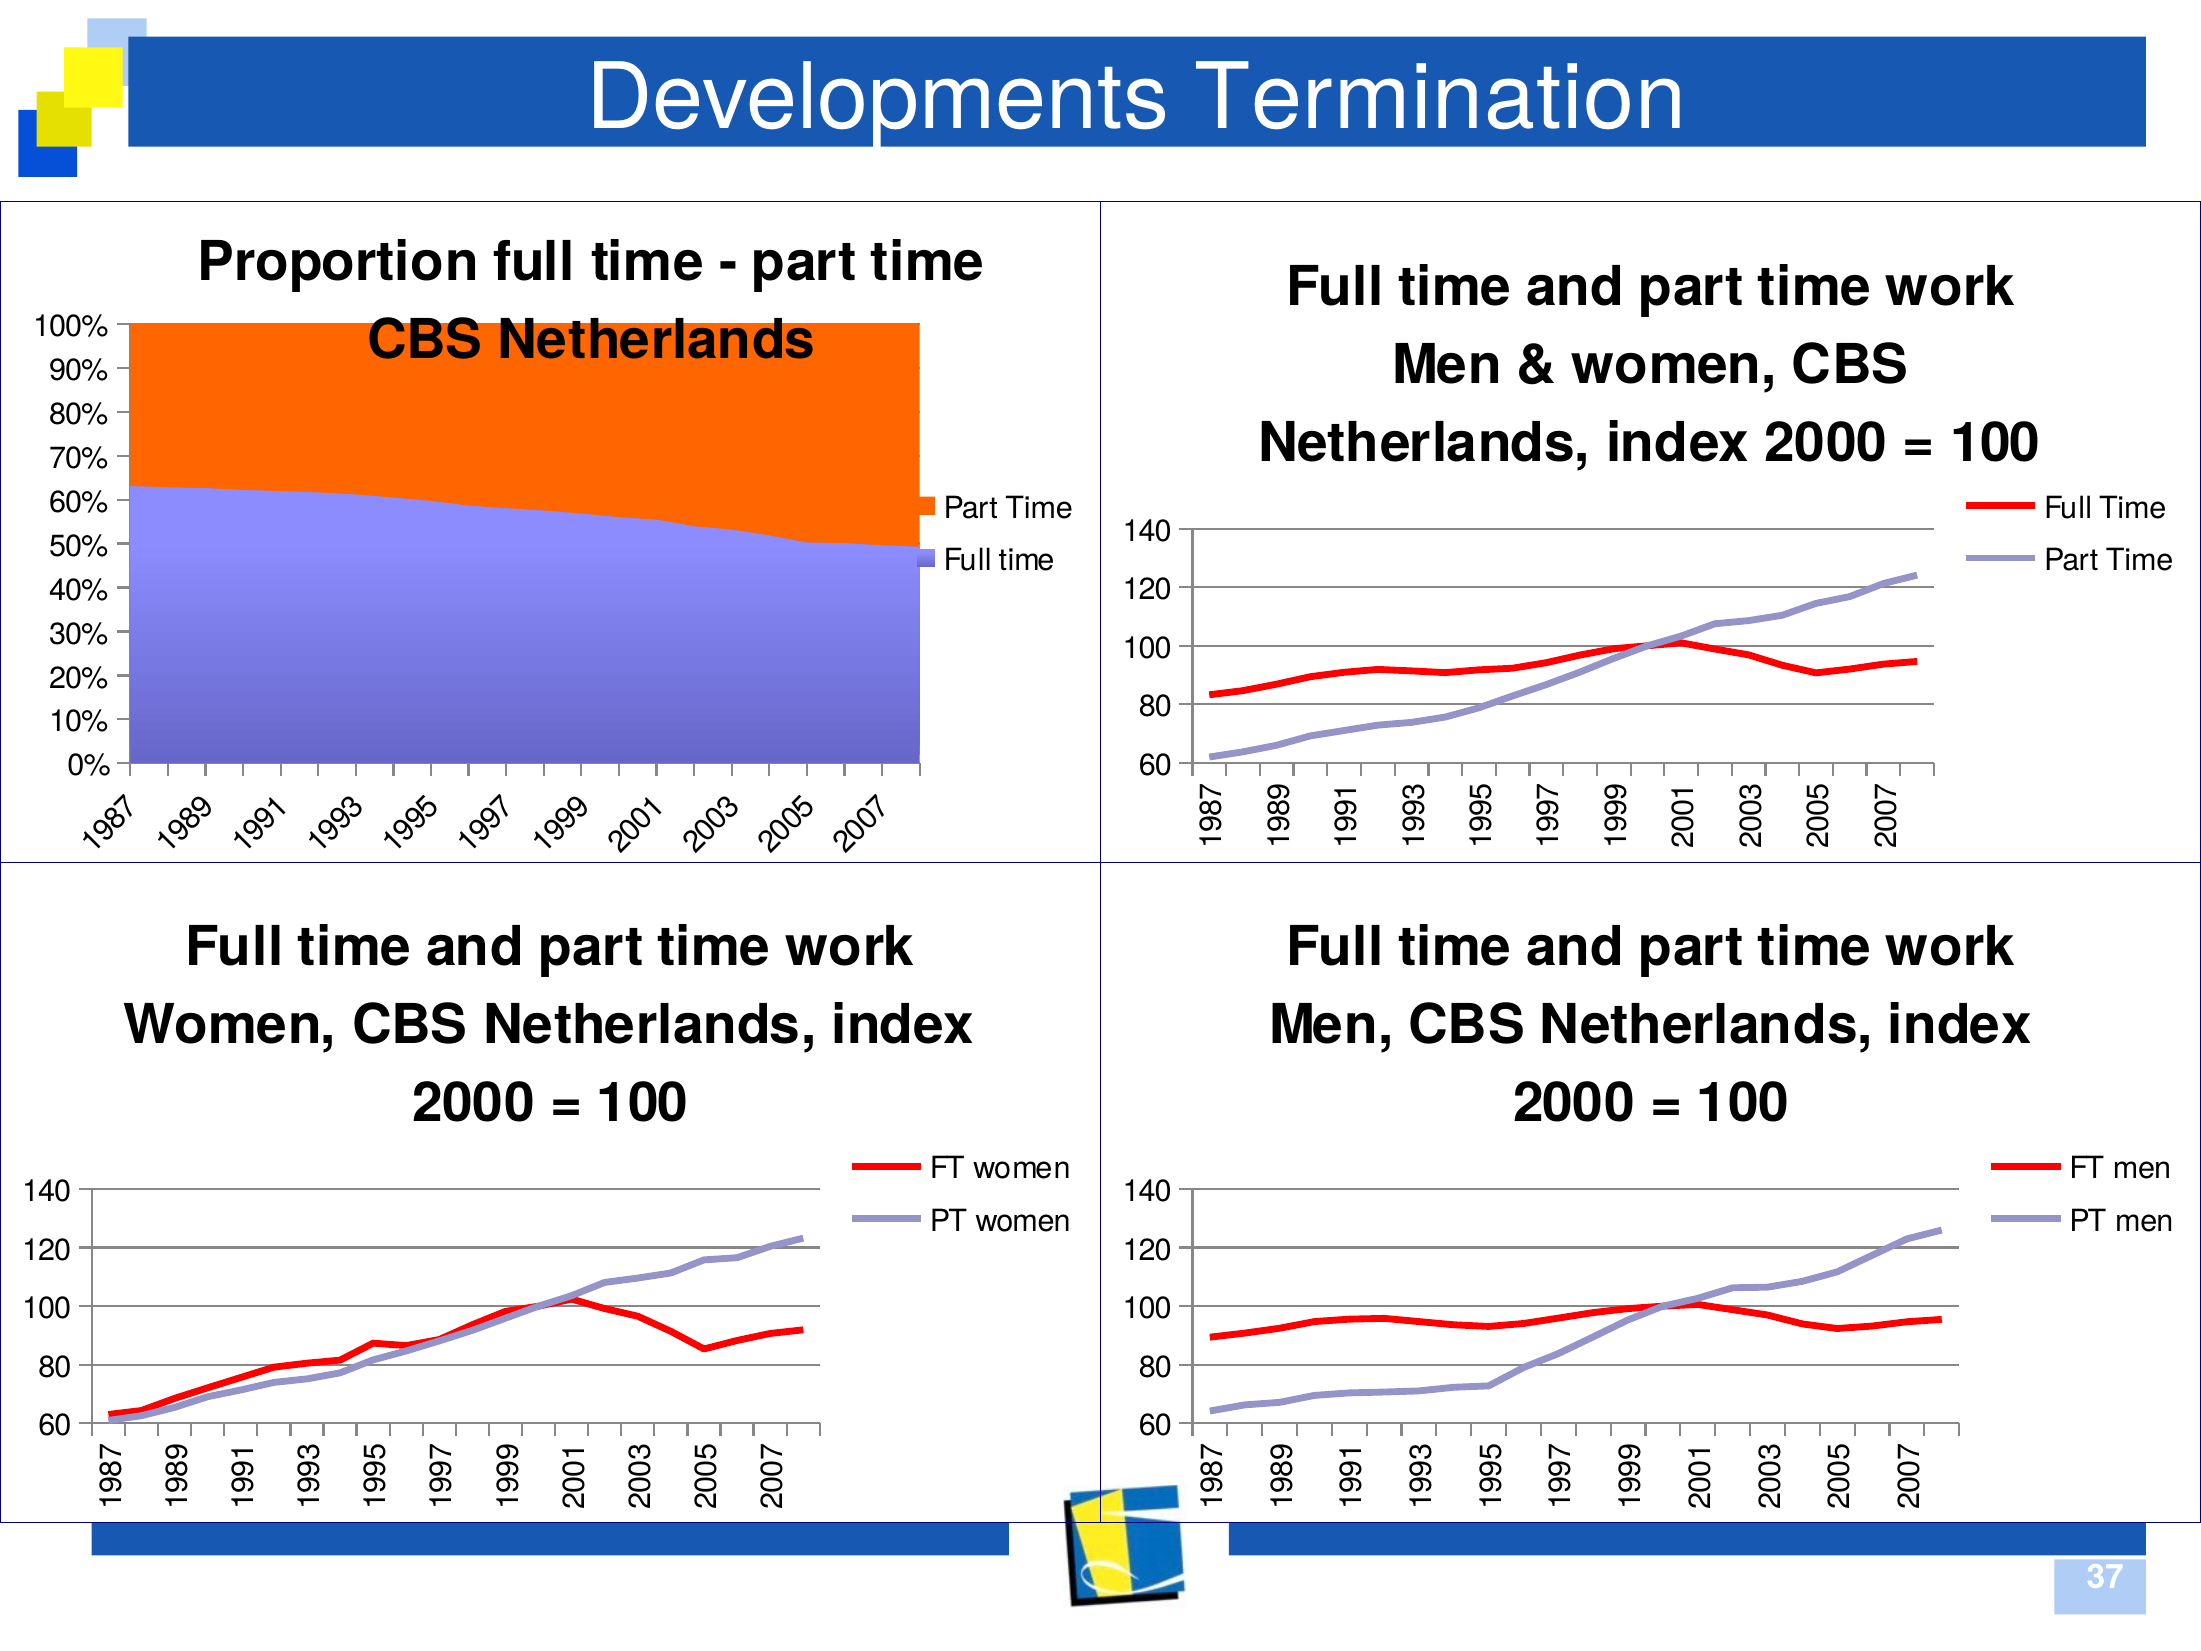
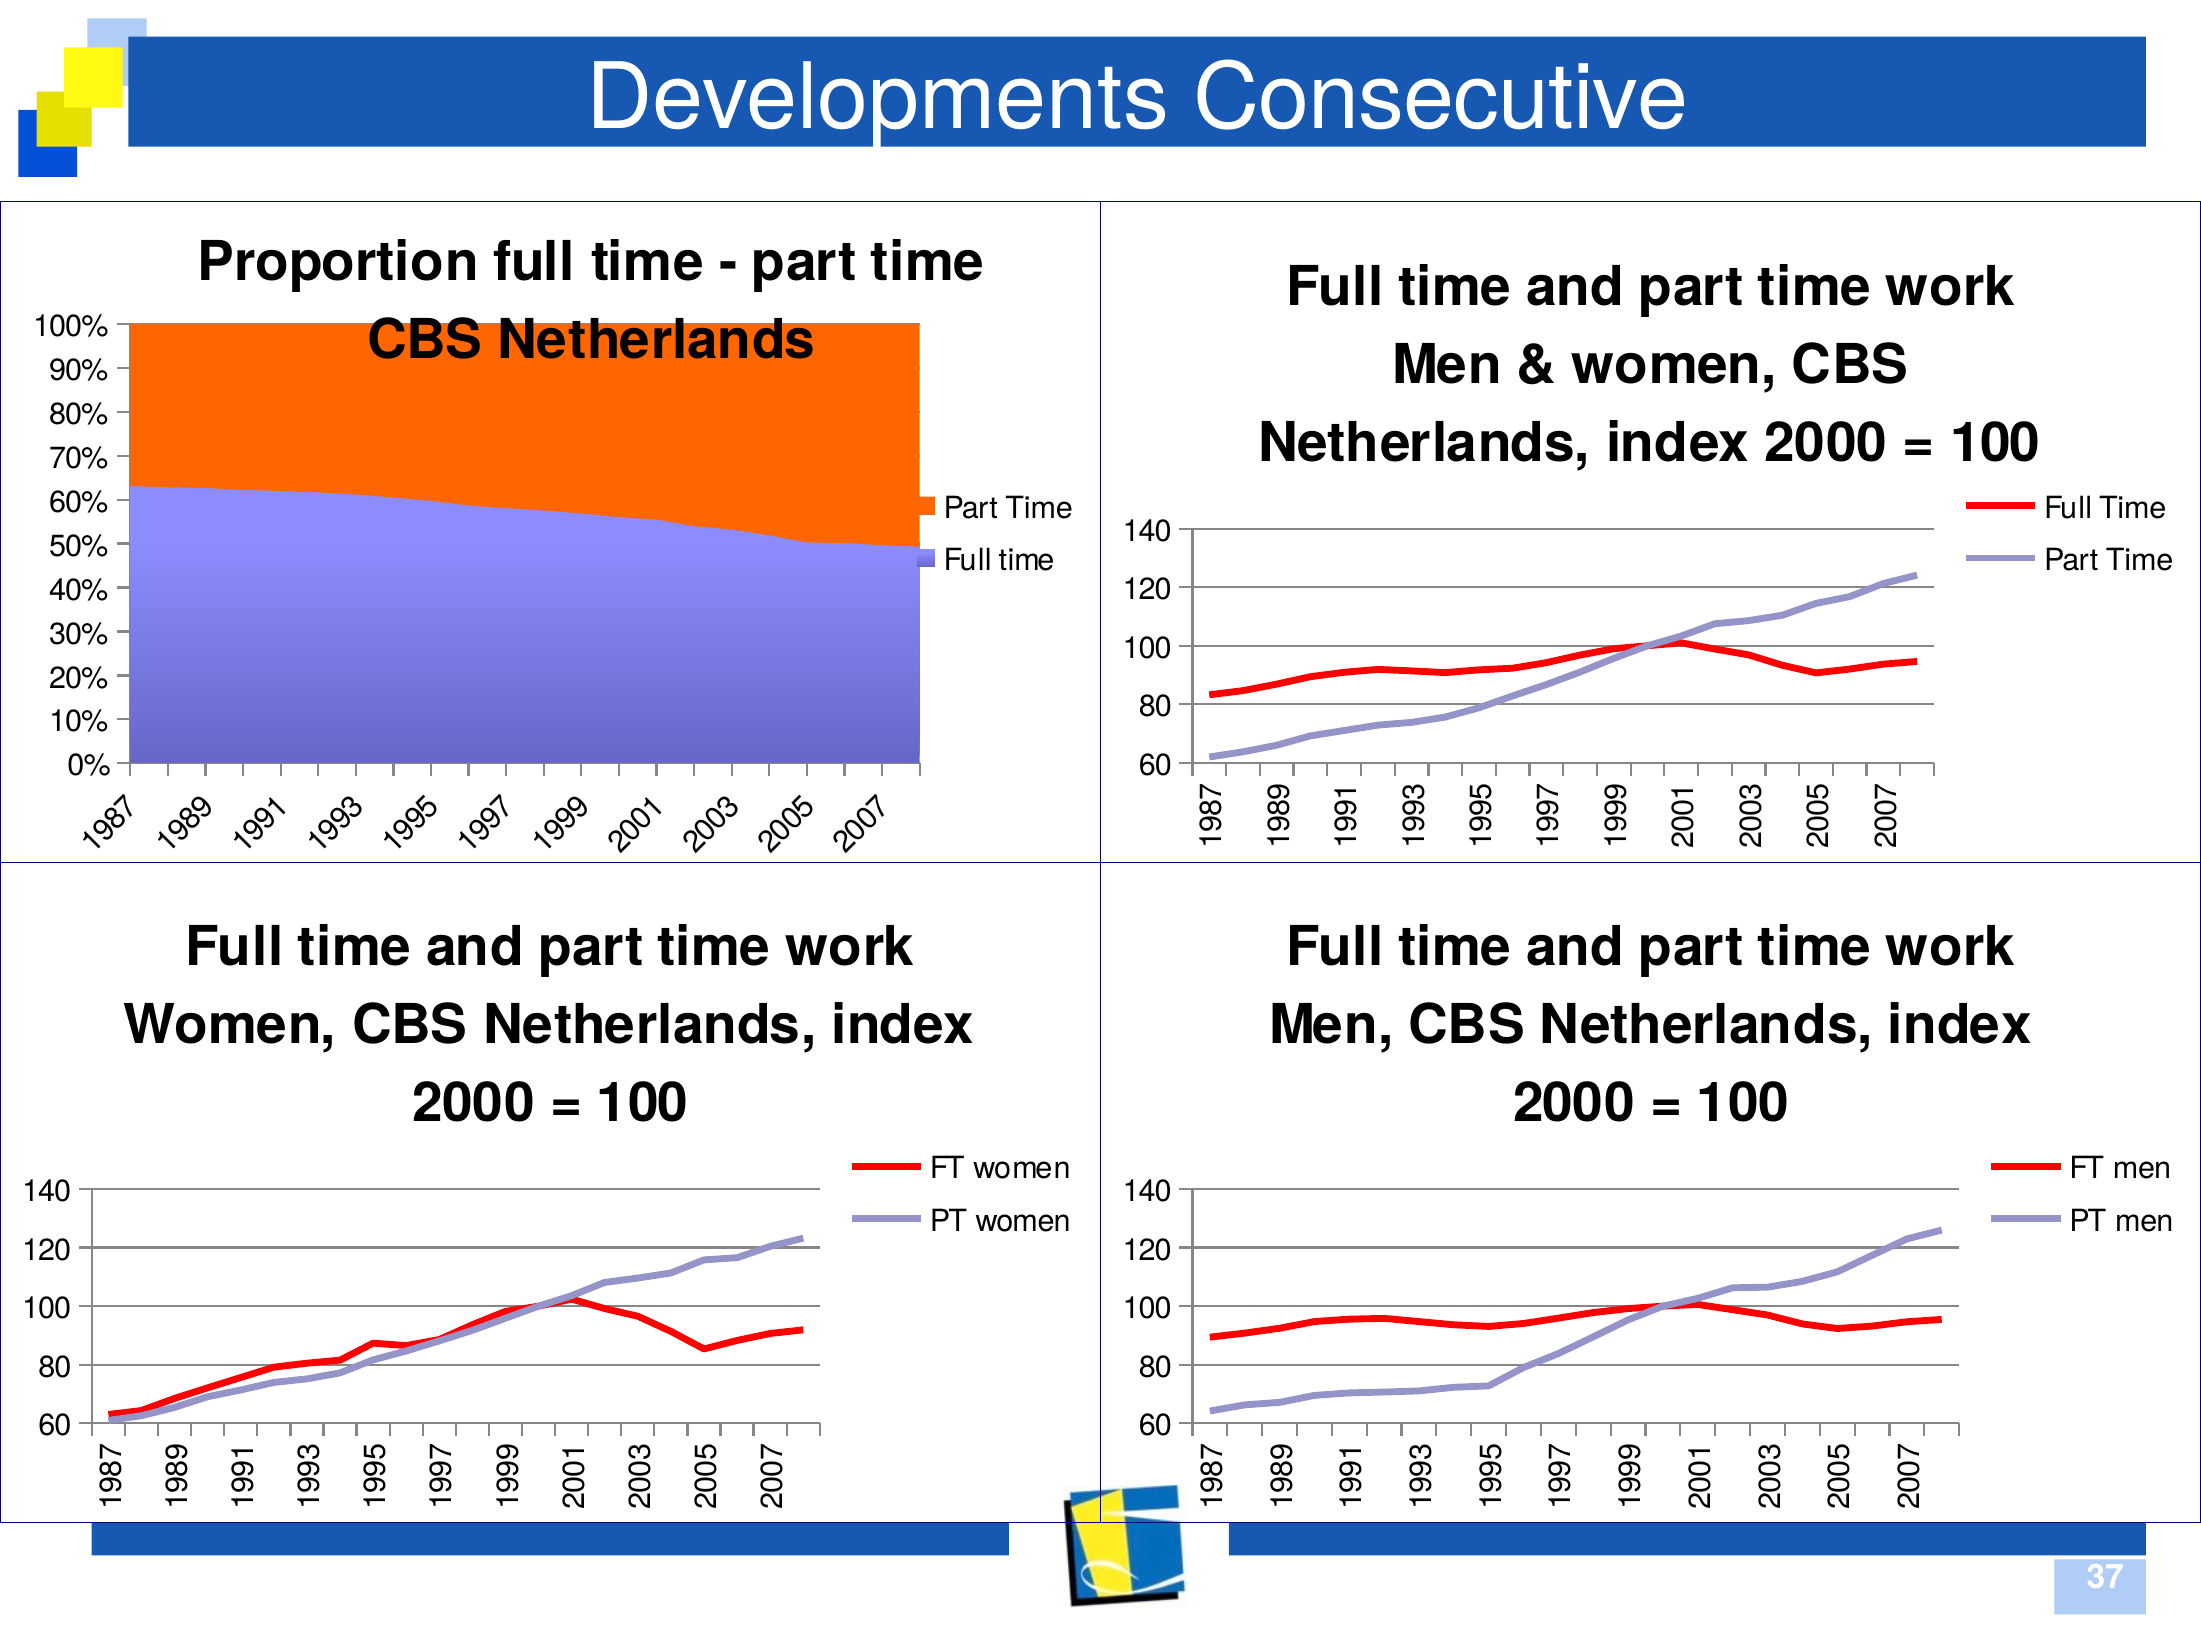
Termination: Termination -> Consecutive
